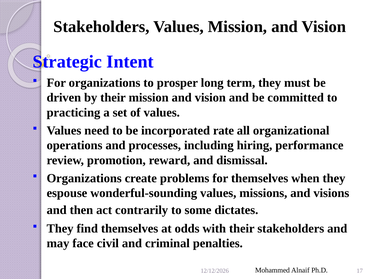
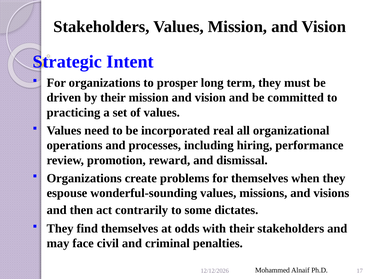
rate: rate -> real
